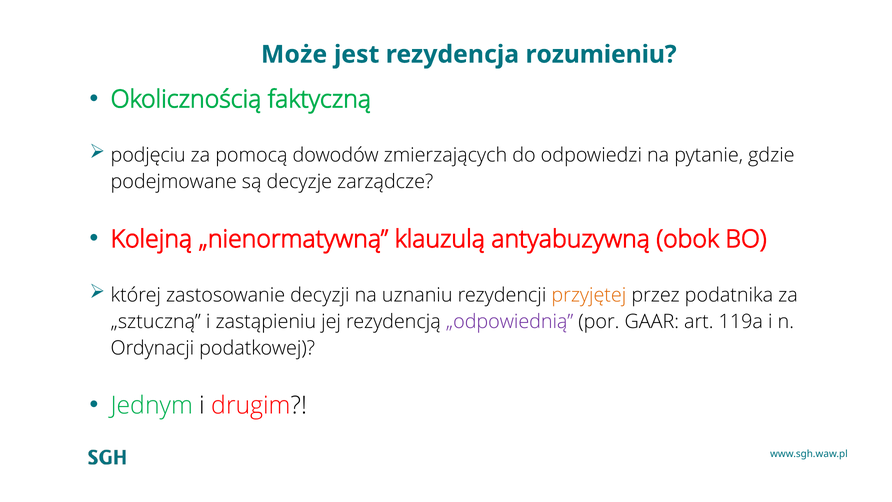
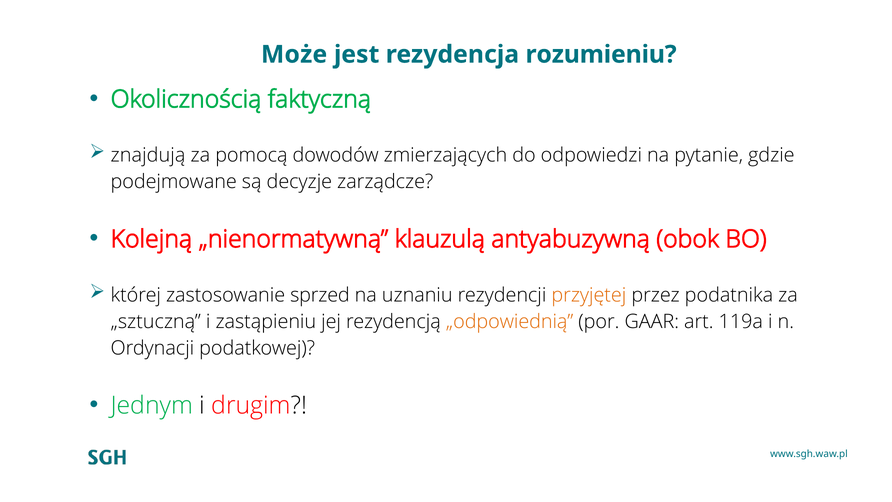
podjęciu: podjęciu -> znajdują
decyzji: decyzji -> sprzed
„odpowiednią colour: purple -> orange
